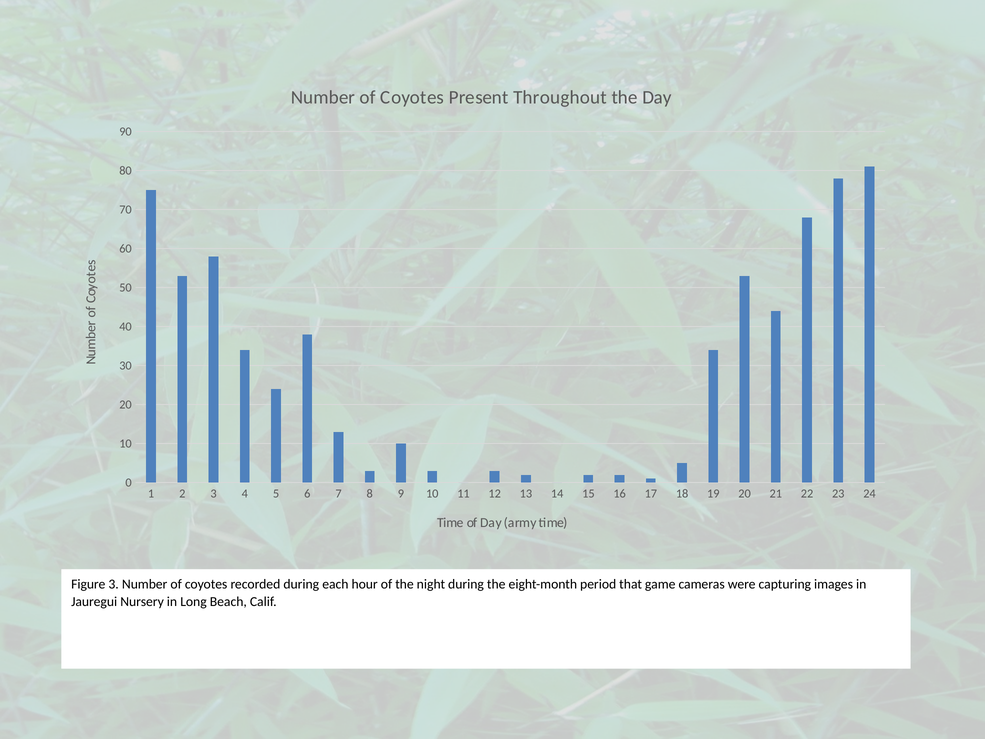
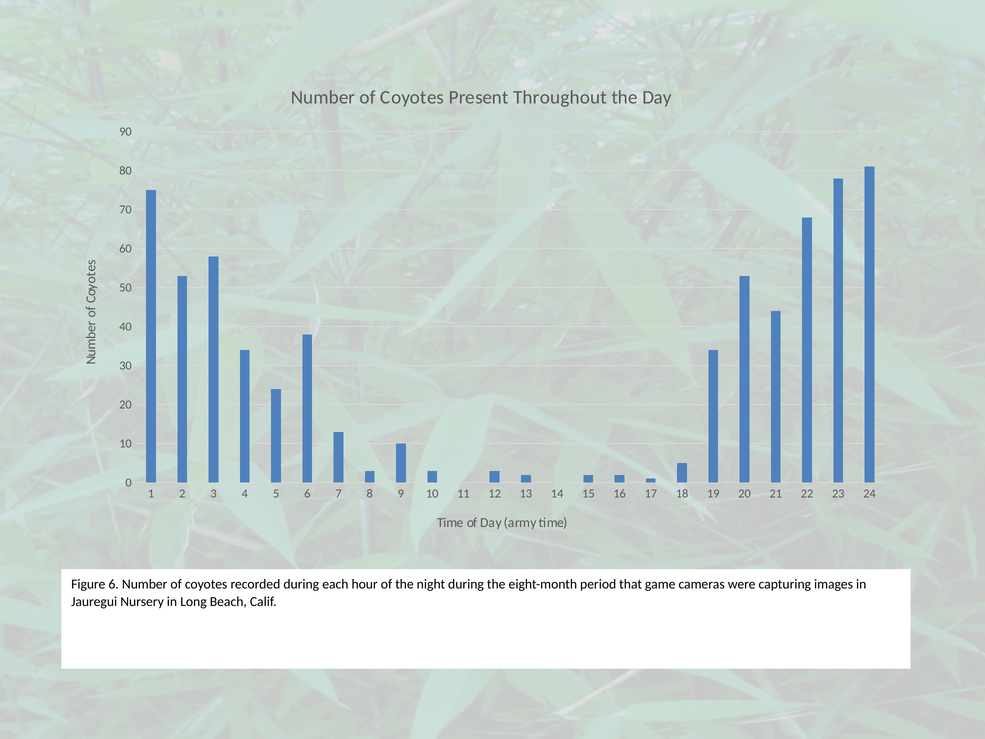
Figure 3: 3 -> 6
